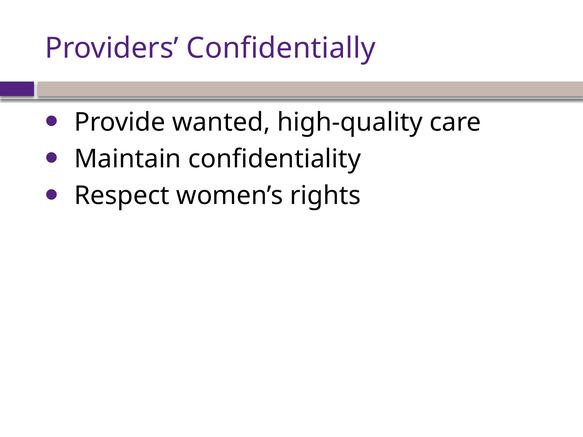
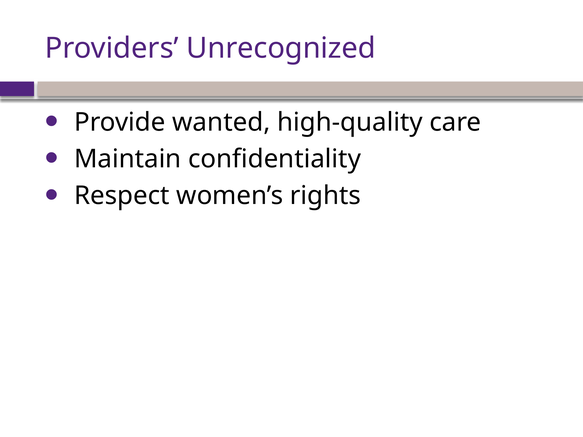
Confidentially: Confidentially -> Unrecognized
